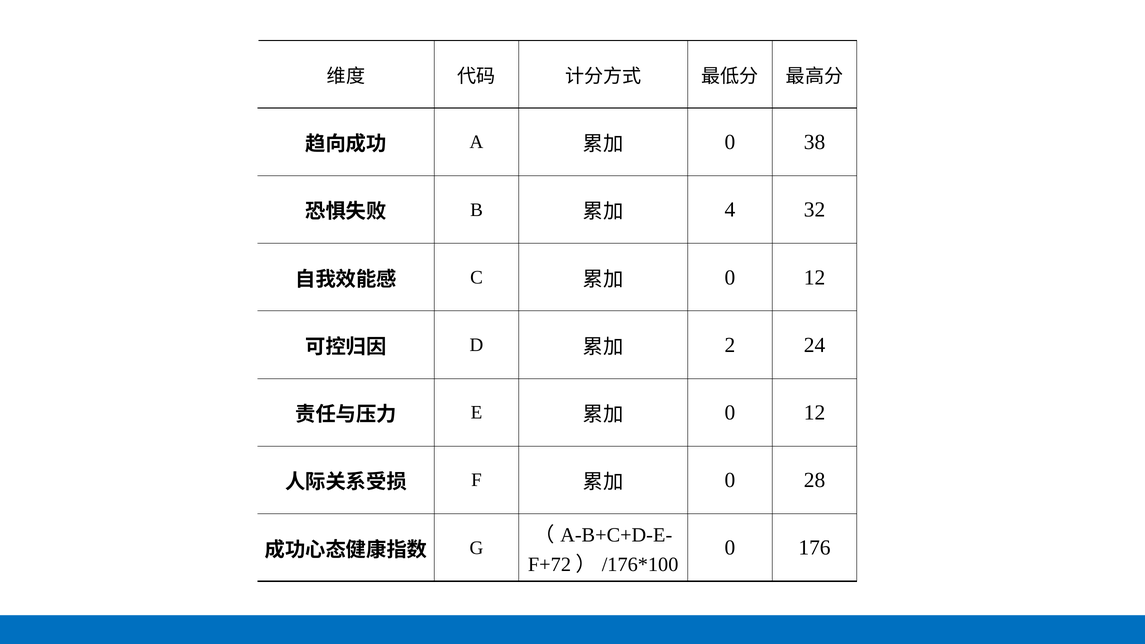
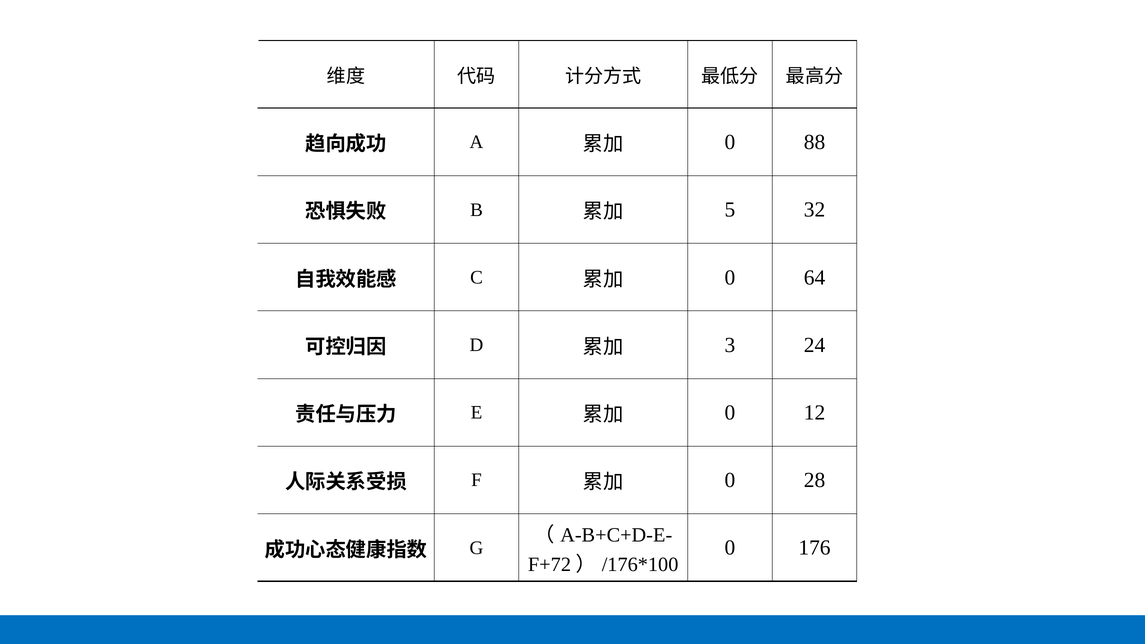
38: 38 -> 88
4: 4 -> 5
12 at (815, 277): 12 -> 64
2: 2 -> 3
